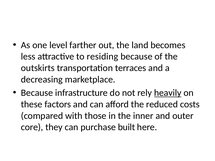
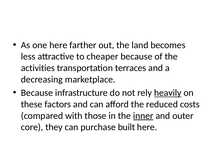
one level: level -> here
residing: residing -> cheaper
outskirts: outskirts -> activities
inner underline: none -> present
